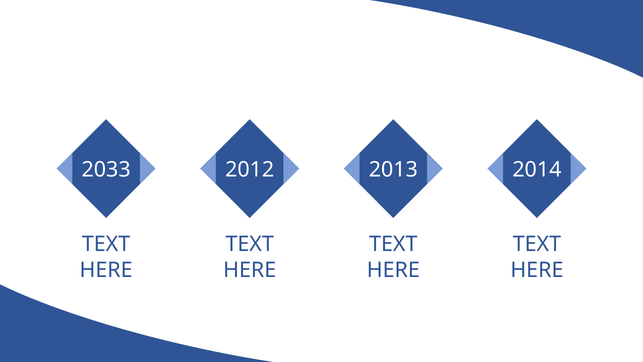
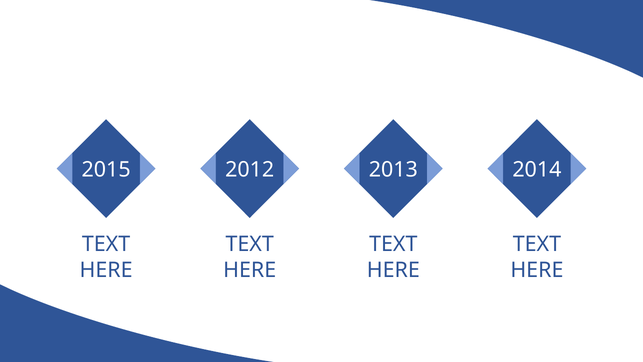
2033: 2033 -> 2015
